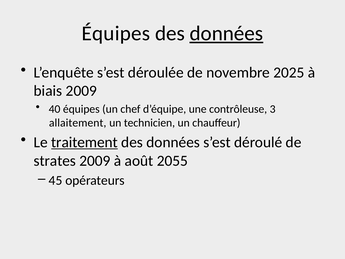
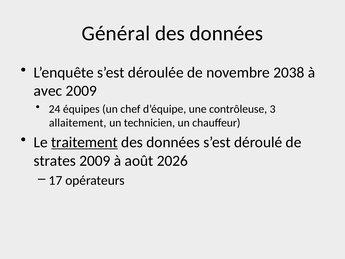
Équipes at (116, 33): Équipes -> Général
données at (226, 33) underline: present -> none
2025: 2025 -> 2038
biais: biais -> avec
40: 40 -> 24
2055: 2055 -> 2026
45: 45 -> 17
